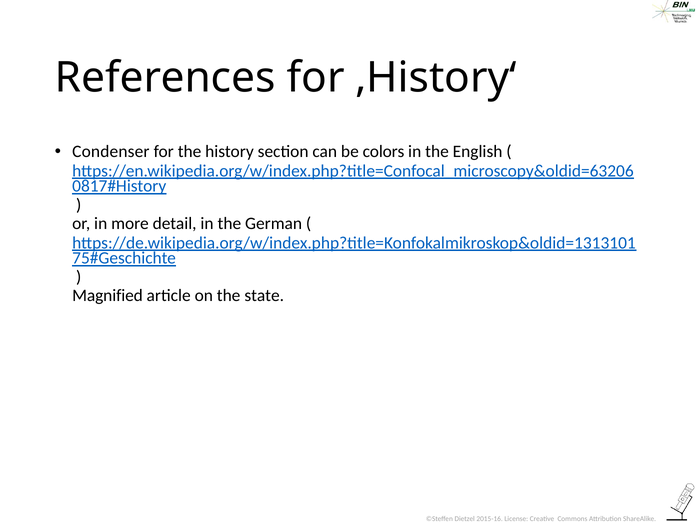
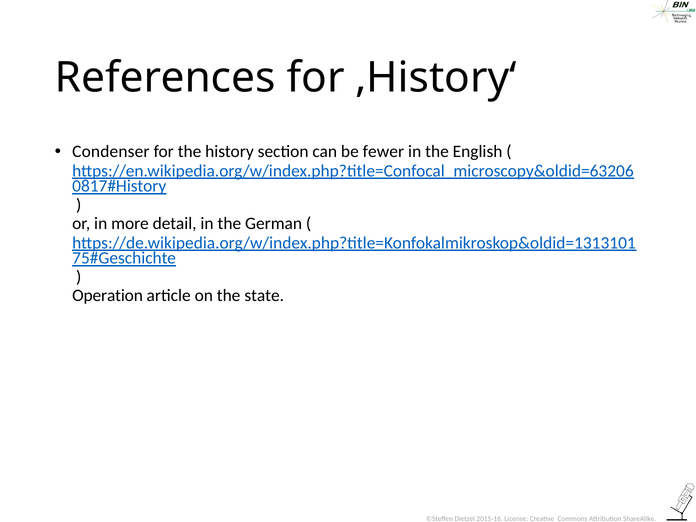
colors: colors -> fewer
Magnified: Magnified -> Operation
